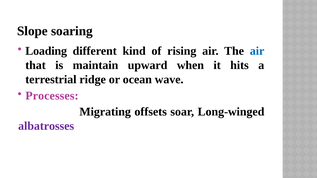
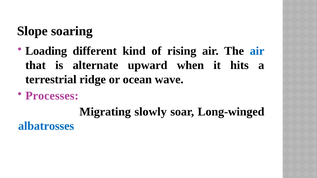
maintain: maintain -> alternate
offsets: offsets -> slowly
albatrosses colour: purple -> blue
